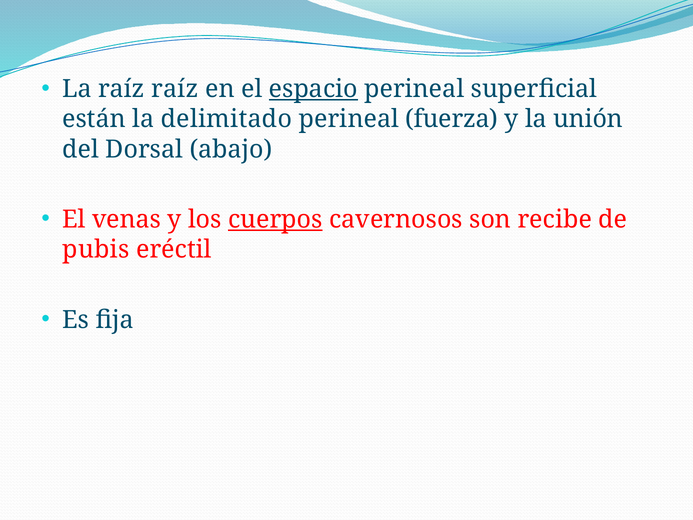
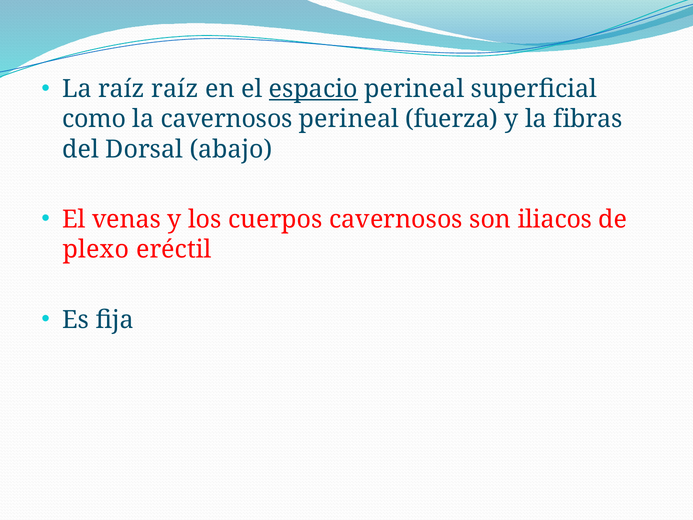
están: están -> como
la delimitado: delimitado -> cavernosos
unión: unión -> fibras
cuerpos underline: present -> none
recibe: recibe -> iliacos
pubis: pubis -> plexo
